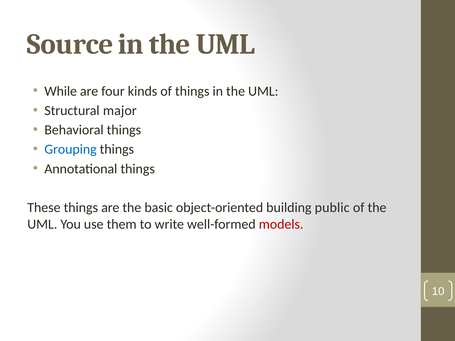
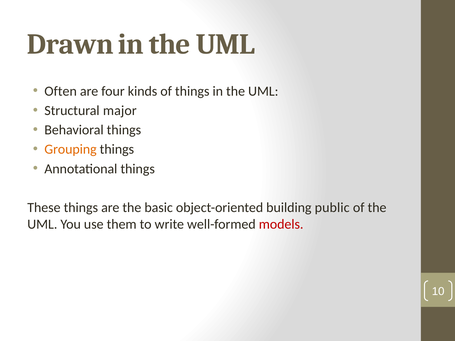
Source: Source -> Drawn
While: While -> Often
Grouping colour: blue -> orange
